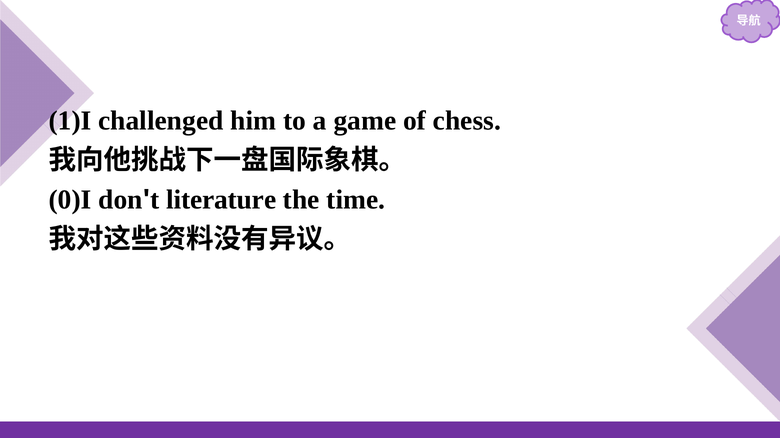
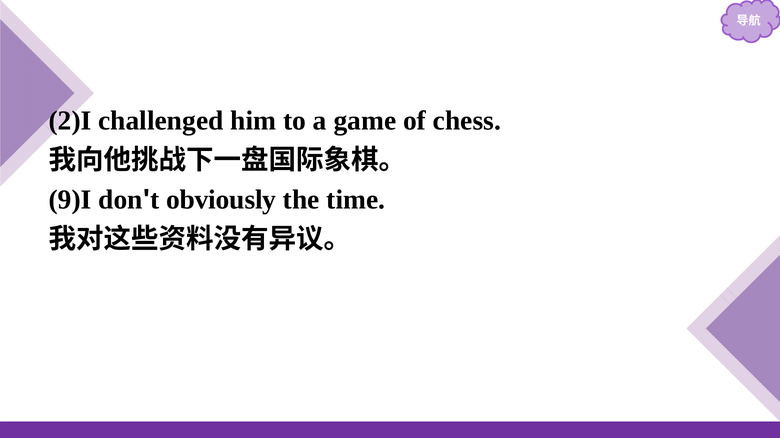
1)I: 1)I -> 2)I
0)I: 0)I -> 9)I
literature: literature -> obviously
